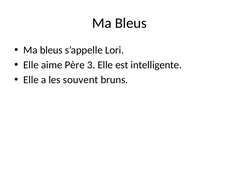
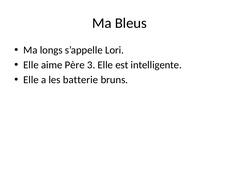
bleus at (51, 50): bleus -> longs
souvent: souvent -> batterie
